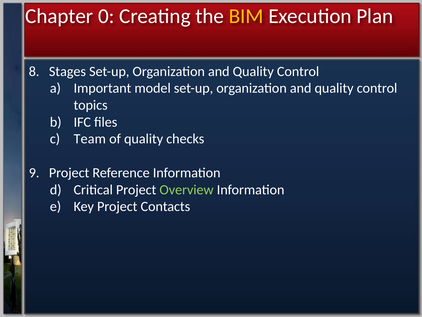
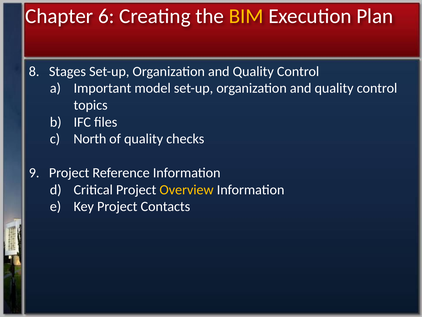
0: 0 -> 6
Team: Team -> North
Overview colour: light green -> yellow
